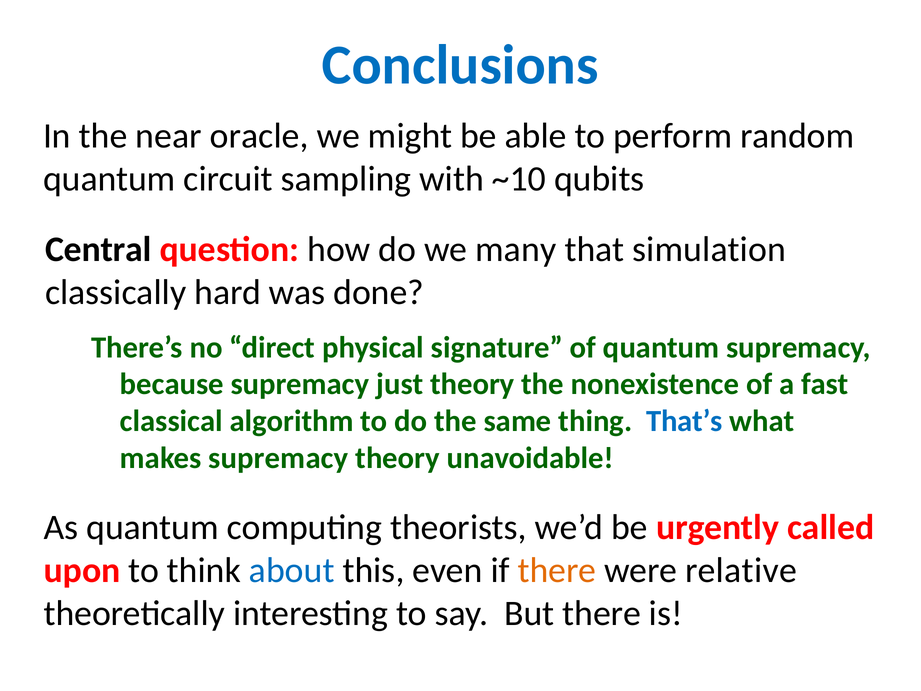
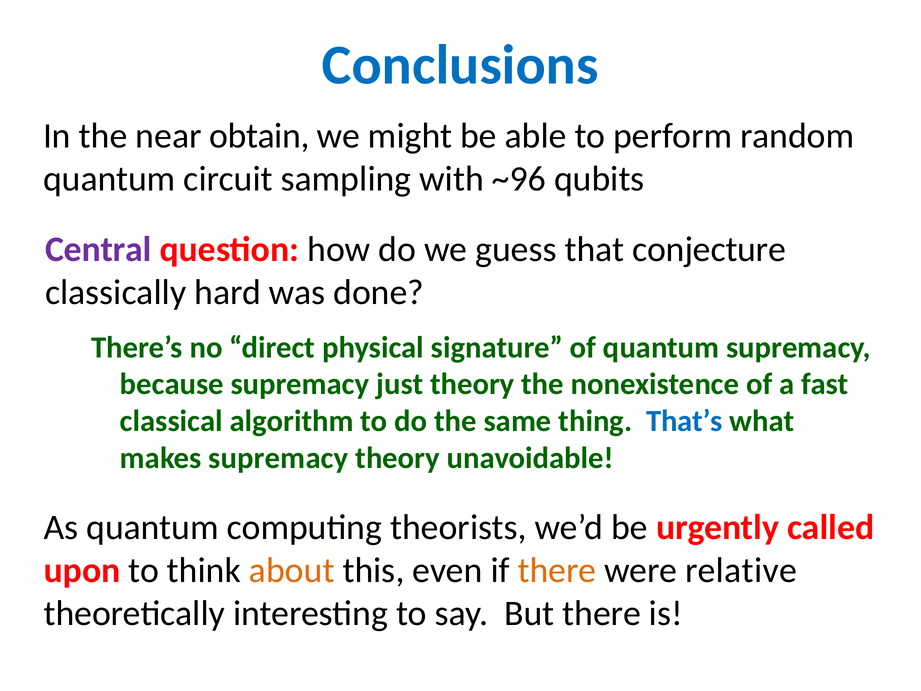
oracle: oracle -> obtain
~10: ~10 -> ~96
Central colour: black -> purple
many: many -> guess
simulation: simulation -> conjecture
about colour: blue -> orange
